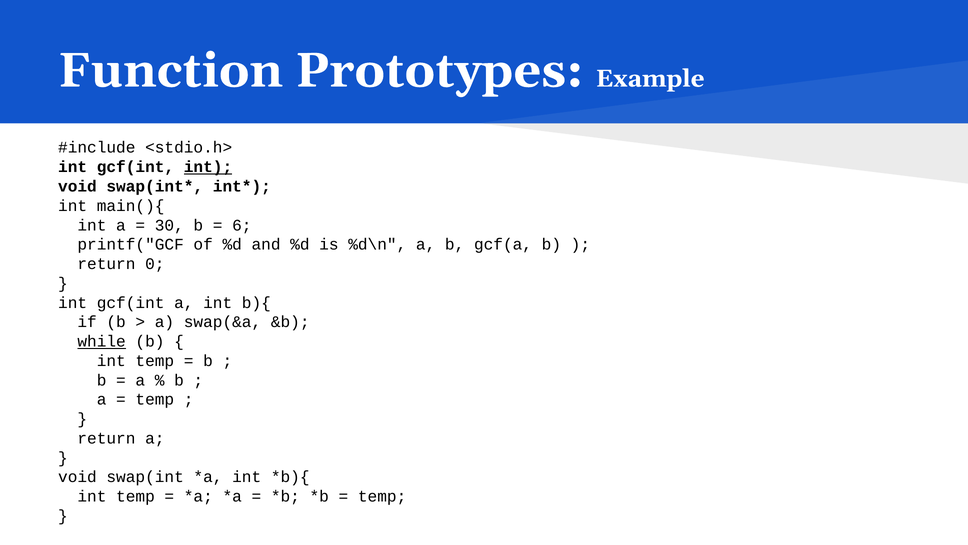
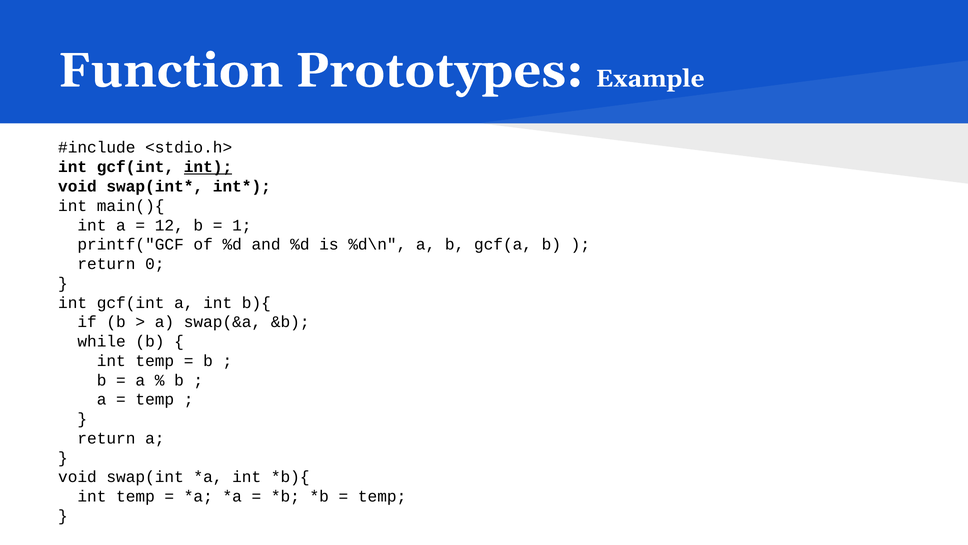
30: 30 -> 12
6: 6 -> 1
while underline: present -> none
